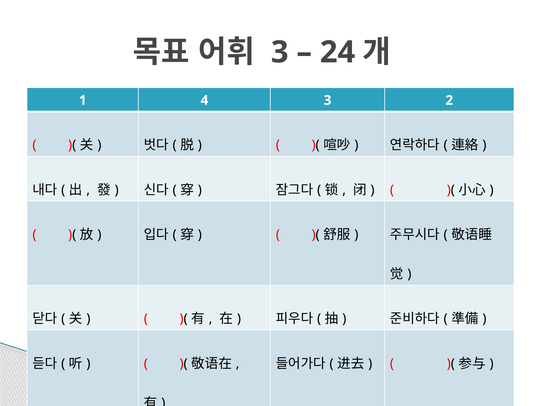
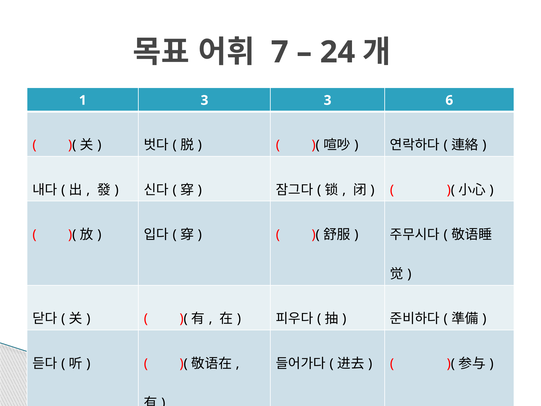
3 at (280, 52): 3 -> 7
1 4: 4 -> 3
2: 2 -> 6
